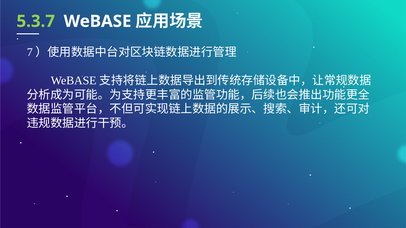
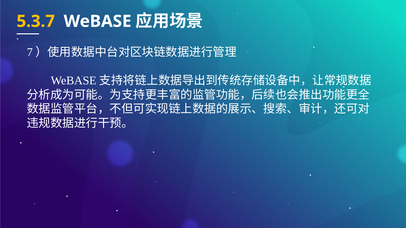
5.3.7 colour: light green -> yellow
